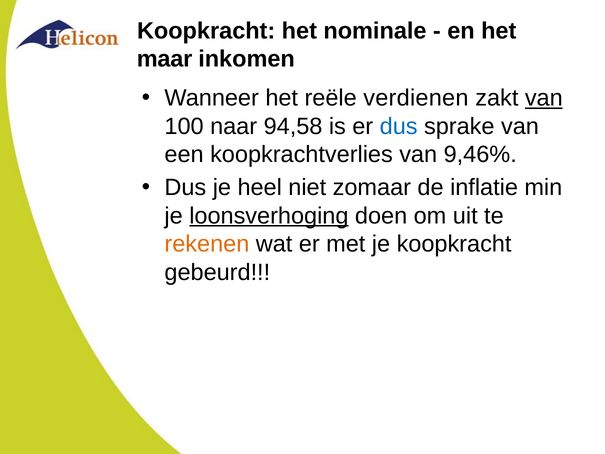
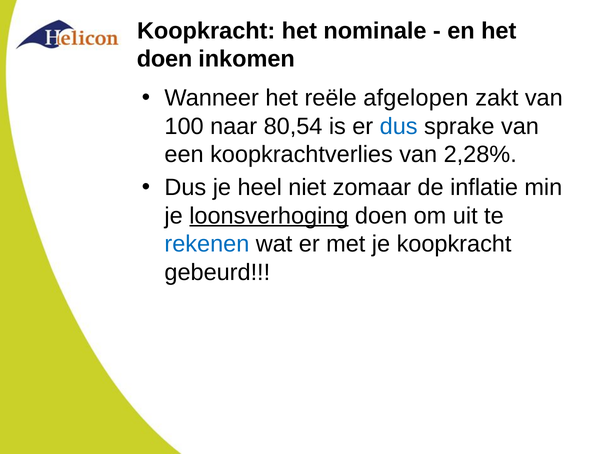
maar at (165, 59): maar -> doen
verdienen: verdienen -> afgelopen
van at (544, 98) underline: present -> none
94,58: 94,58 -> 80,54
9,46%: 9,46% -> 2,28%
rekenen colour: orange -> blue
